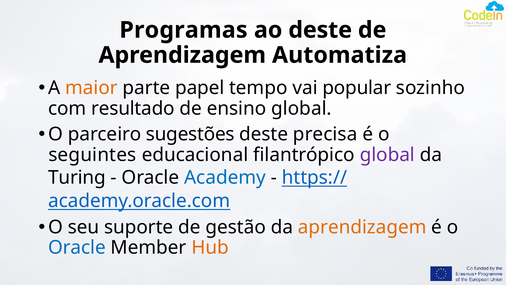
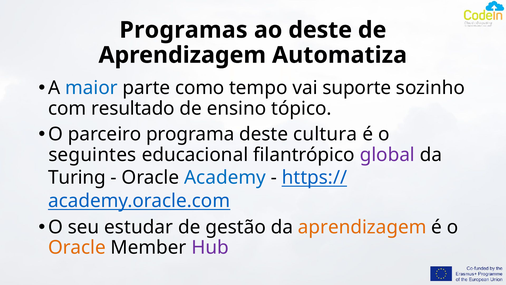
maior colour: orange -> blue
papel: papel -> como
popular: popular -> suporte
ensino global: global -> tópico
sugestões: sugestões -> programa
precisa: precisa -> cultura
suporte: suporte -> estudar
Oracle at (77, 247) colour: blue -> orange
Hub colour: orange -> purple
